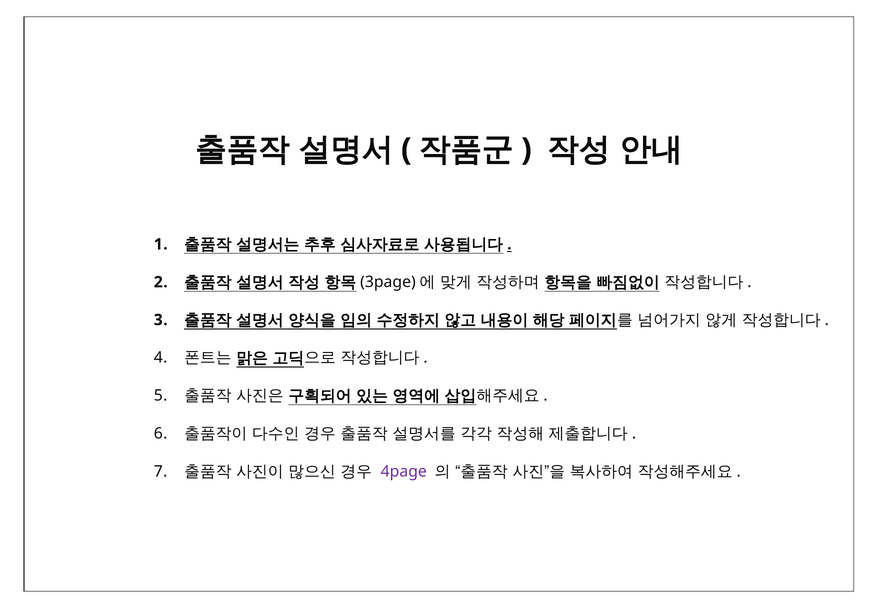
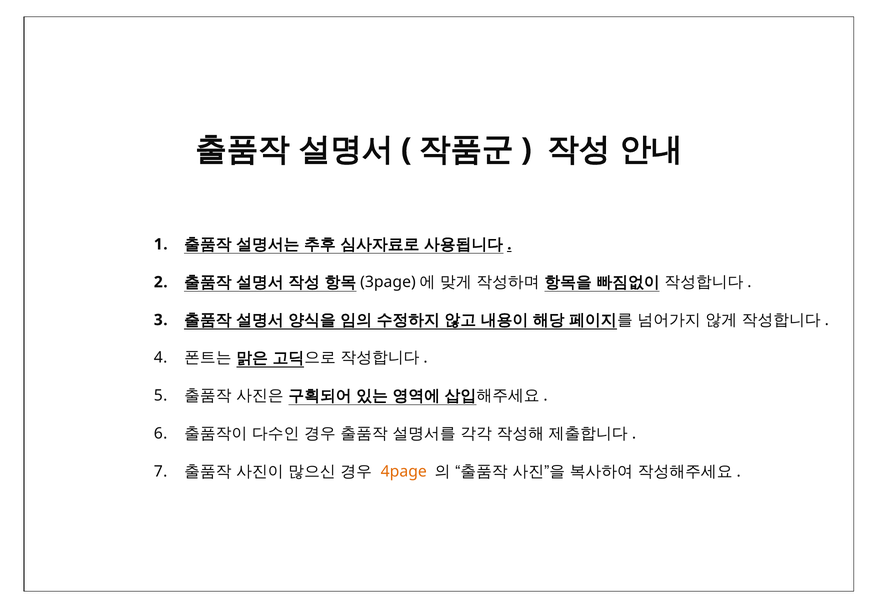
4page colour: purple -> orange
